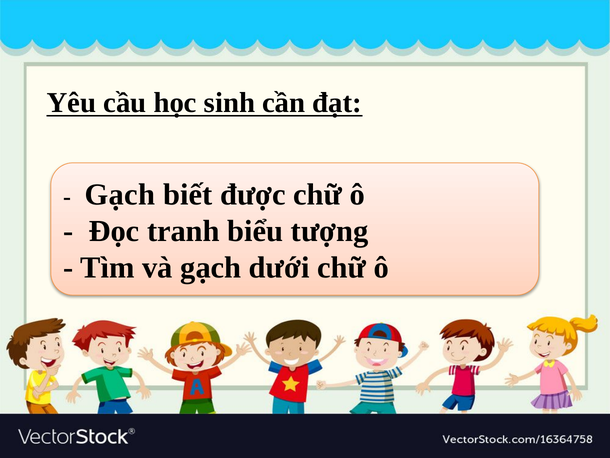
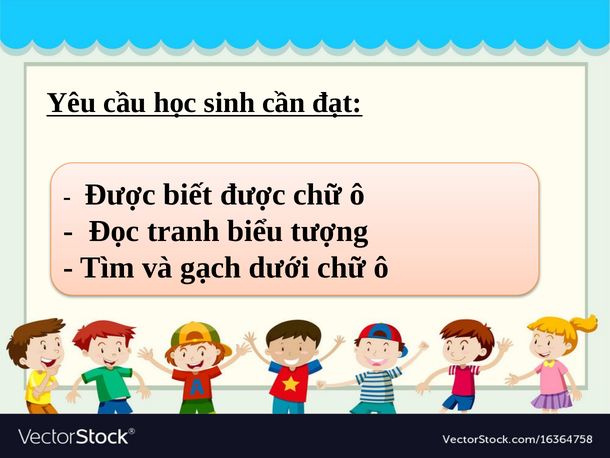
Gạch at (120, 194): Gạch -> Được
